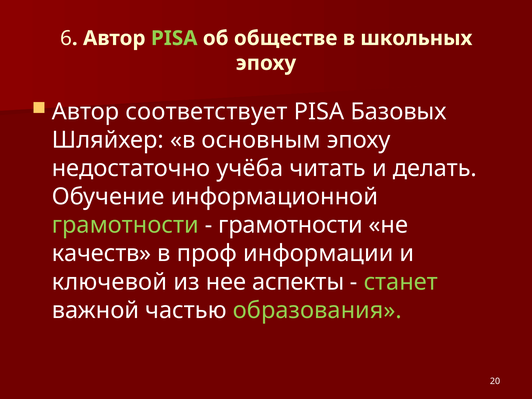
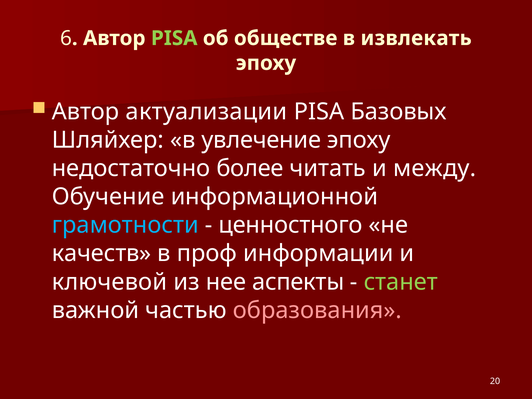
школьных: школьных -> извлекать
соответствует: соответствует -> актуализации
основным: основным -> увлечение
учёба: учёба -> более
делать: делать -> между
грамотности at (125, 225) colour: light green -> light blue
грамотности at (291, 225): грамотности -> ценностного
образования colour: light green -> pink
